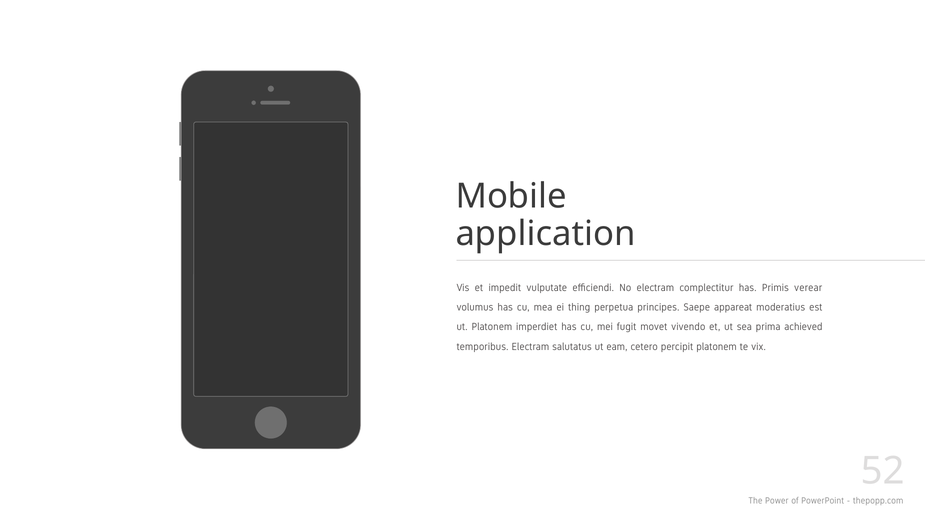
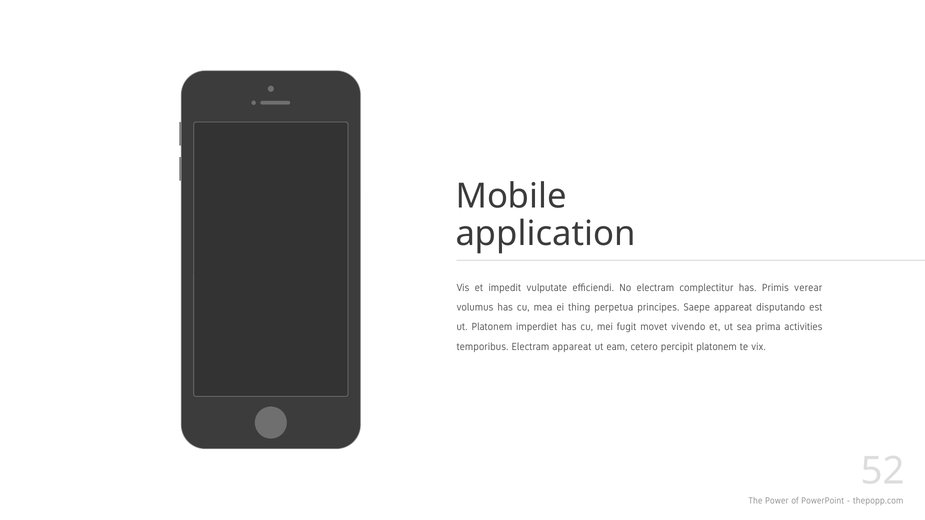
moderatius: moderatius -> disputando
achieved: achieved -> activities
Electram salutatus: salutatus -> appareat
